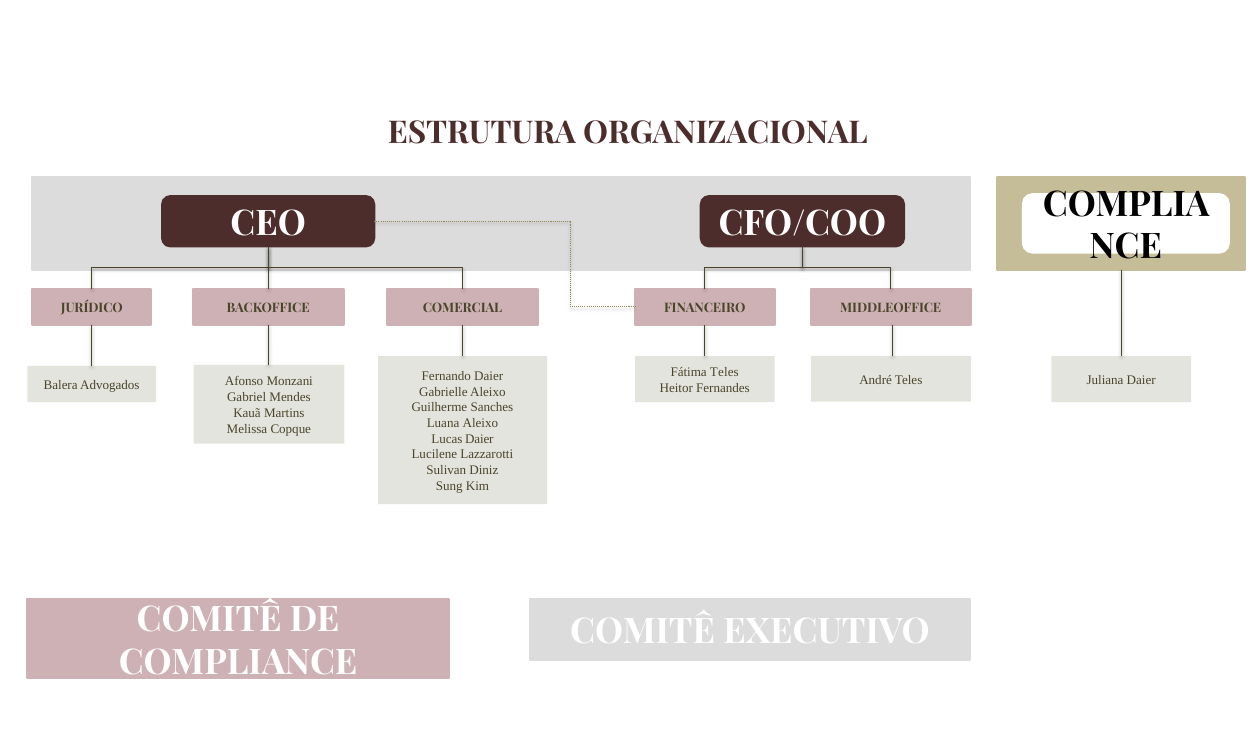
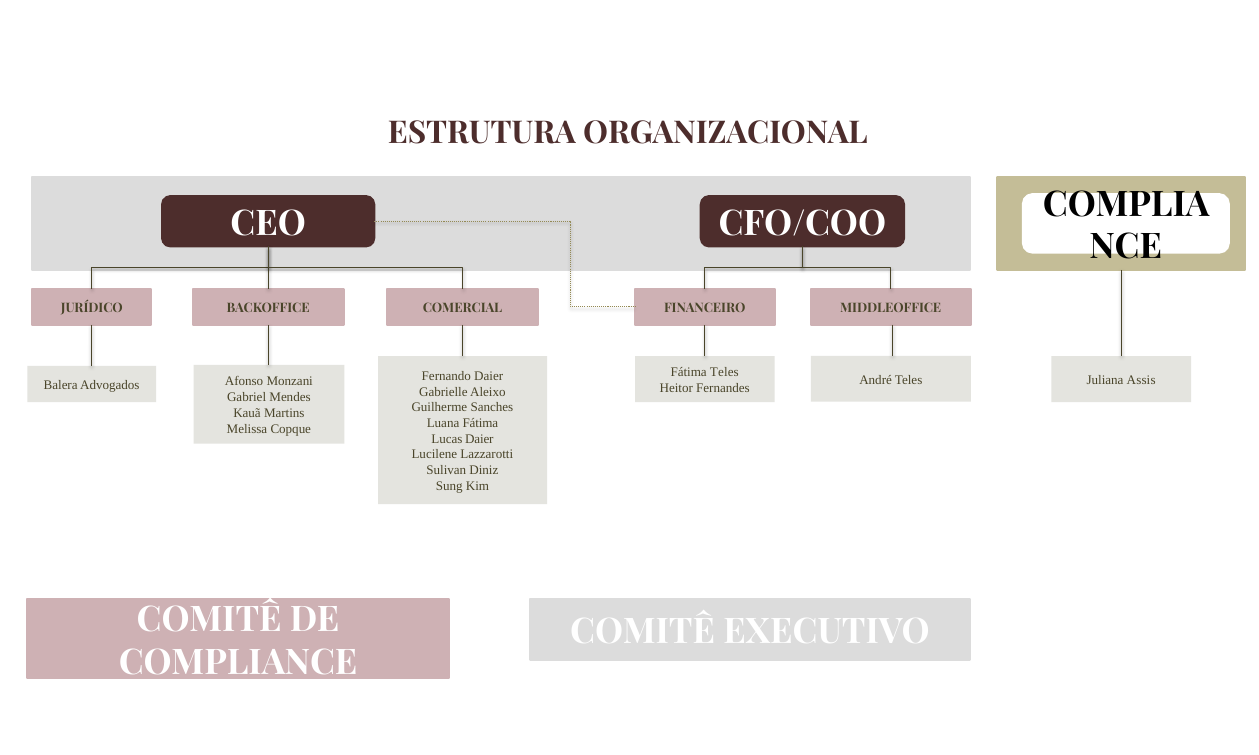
Juliana Daier: Daier -> Assis
Luana Aleixo: Aleixo -> Fátima
